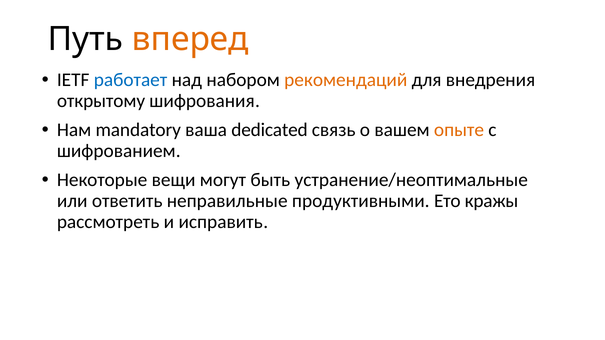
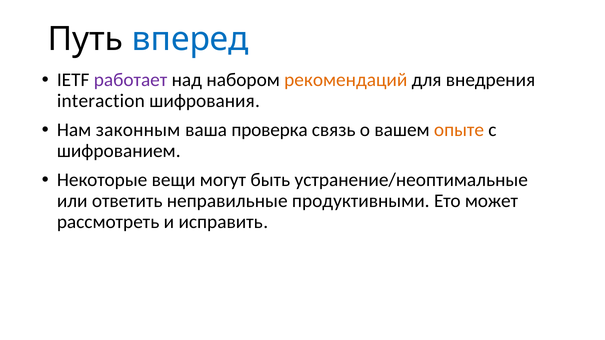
вперед colour: orange -> blue
работает colour: blue -> purple
открытому: открытому -> interaction
mandatory: mandatory -> законным
dedicated: dedicated -> проверка
кражы: кражы -> может
